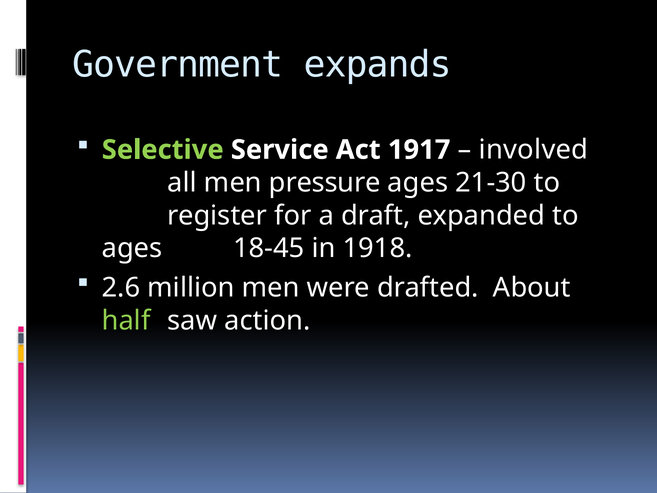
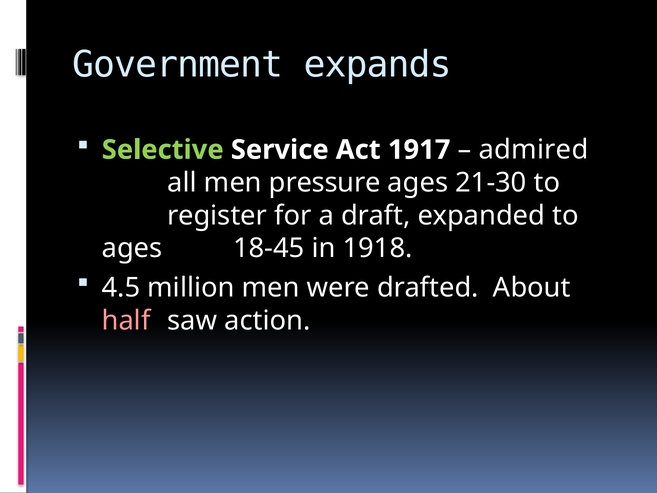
involved: involved -> admired
2.6: 2.6 -> 4.5
half colour: light green -> pink
